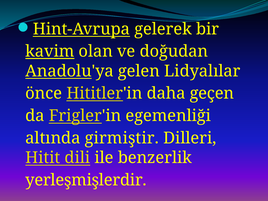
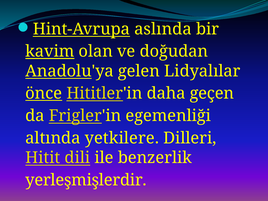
gelerek: gelerek -> aslında
önce underline: none -> present
girmiştir: girmiştir -> yetkilere
